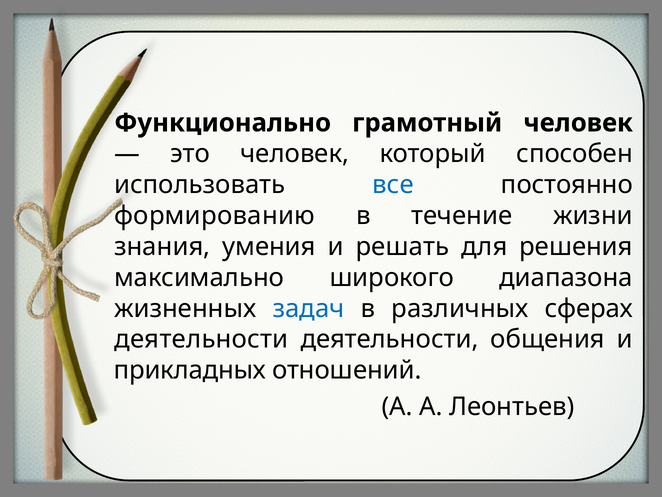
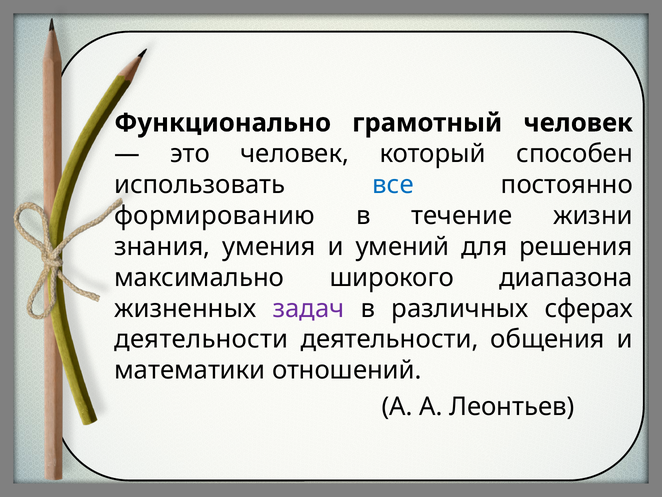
решать: решать -> умений
задач colour: blue -> purple
прикладных: прикладных -> математики
